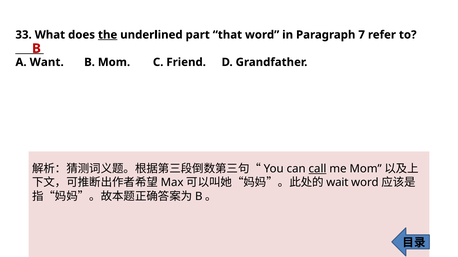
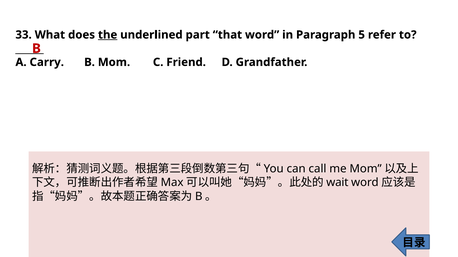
7: 7 -> 5
Want: Want -> Carry
call underline: present -> none
